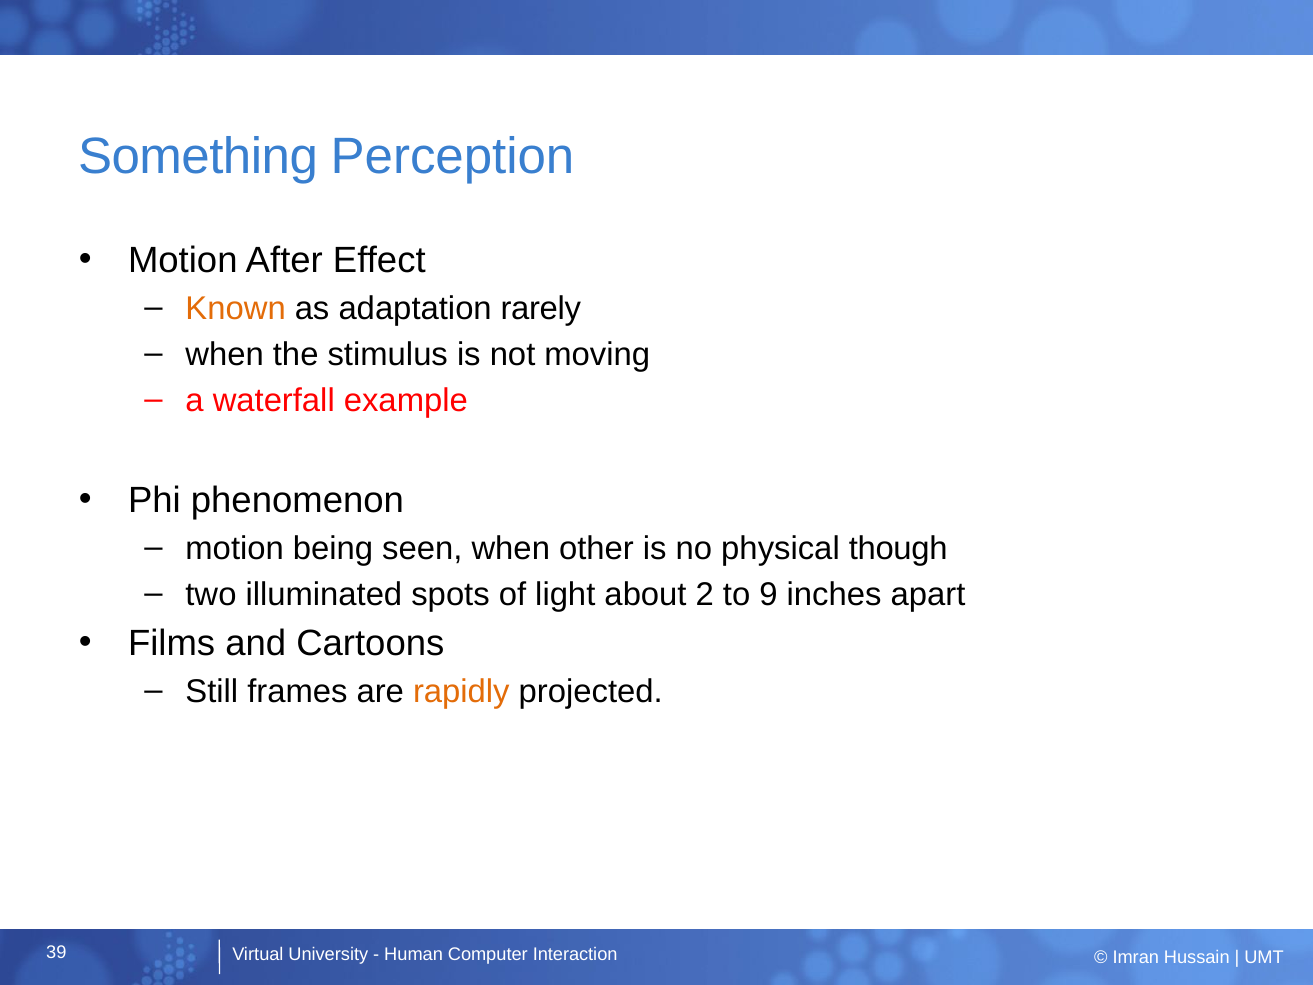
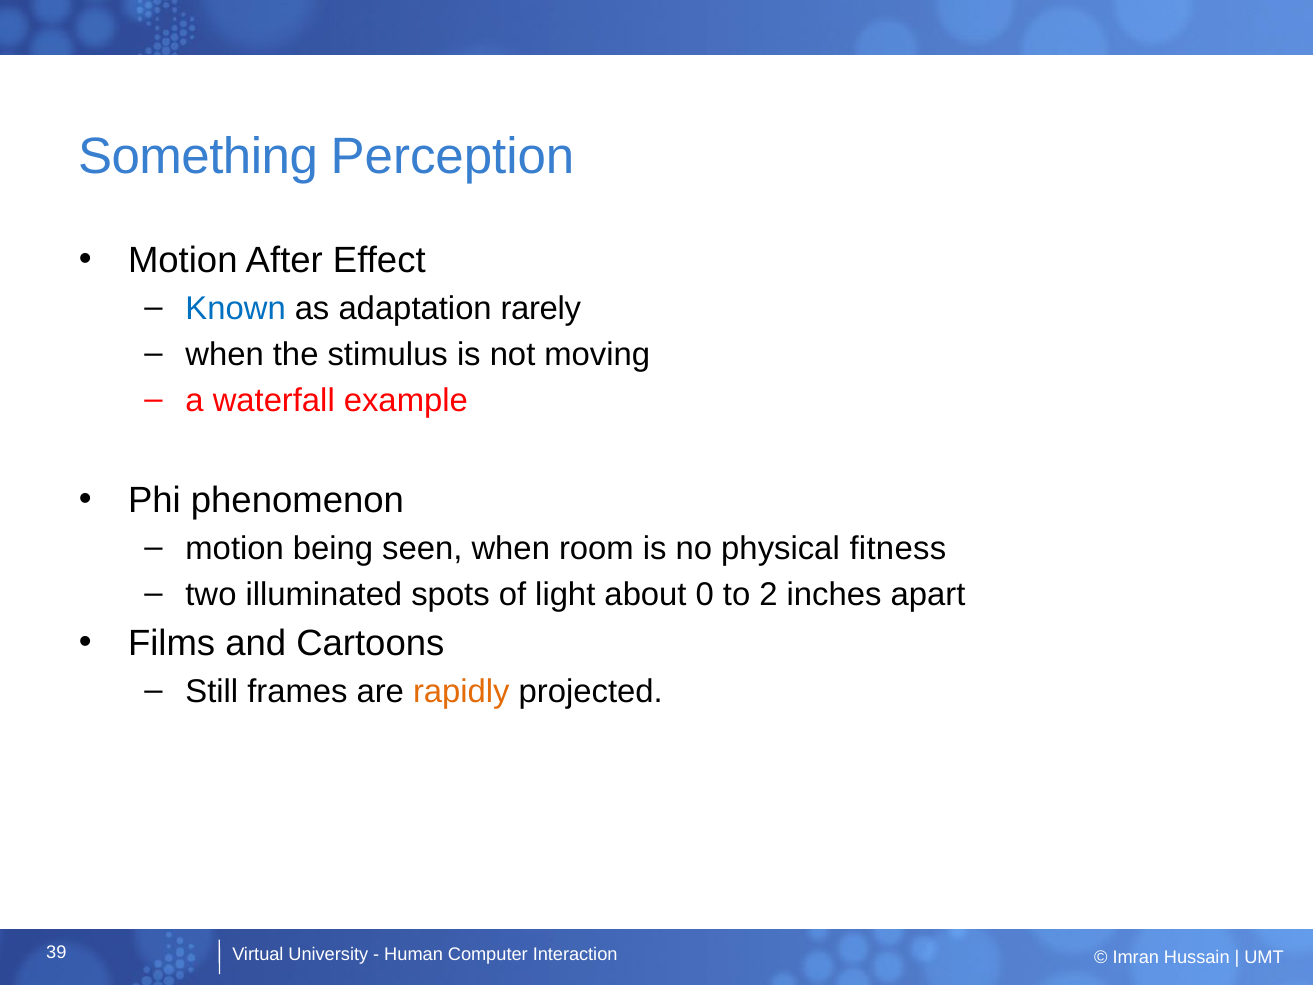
Known colour: orange -> blue
other: other -> room
though: though -> fitness
2: 2 -> 0
9: 9 -> 2
